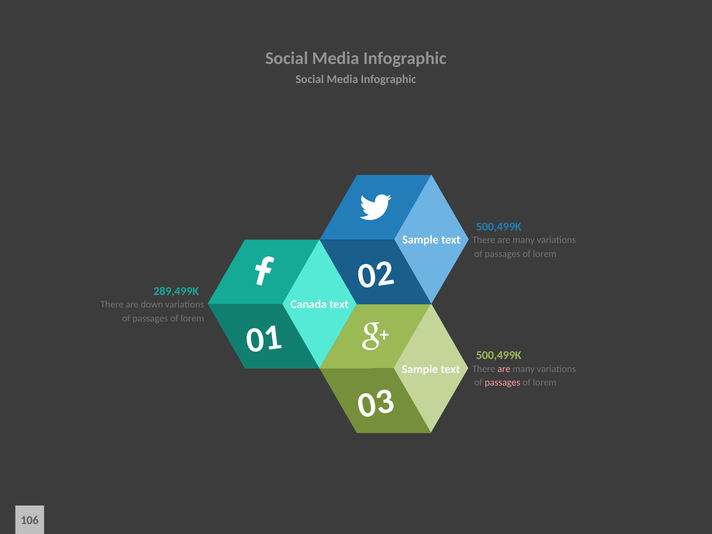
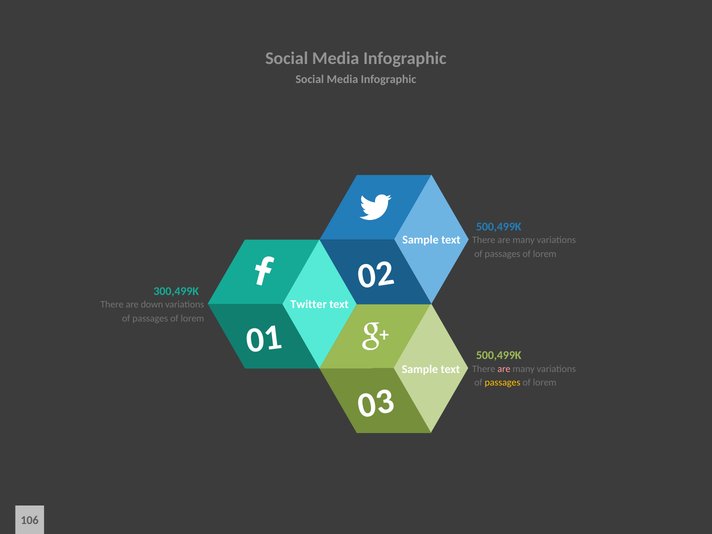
289,499K: 289,499K -> 300,499K
Canada: Canada -> Twitter
passages at (503, 383) colour: pink -> yellow
